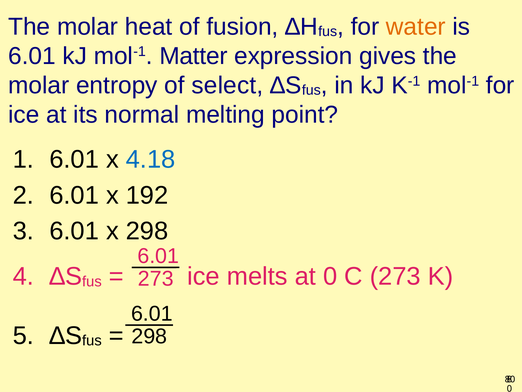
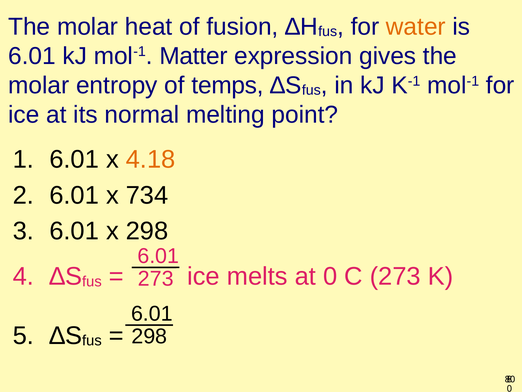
select: select -> temps
4.18 colour: blue -> orange
192: 192 -> 734
